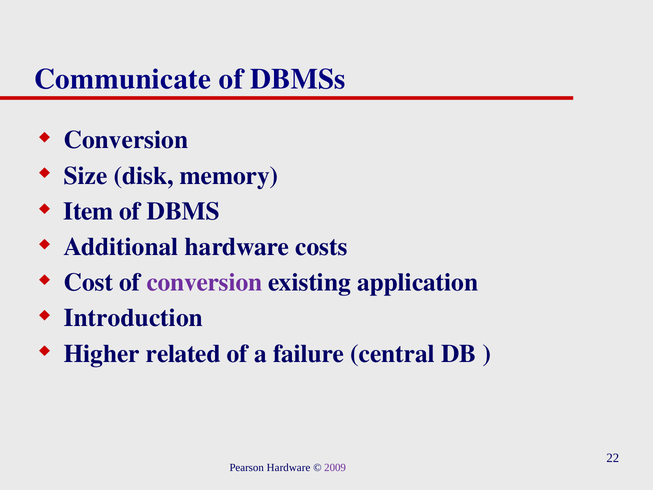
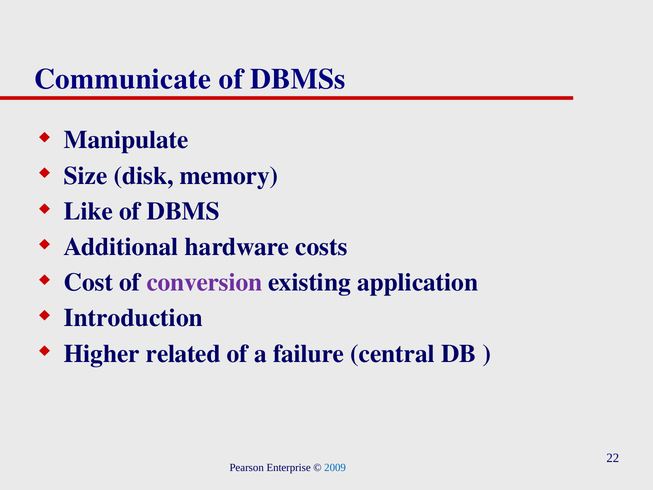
Conversion at (126, 140): Conversion -> Manipulate
Item: Item -> Like
Pearson Hardware: Hardware -> Enterprise
2009 colour: purple -> blue
